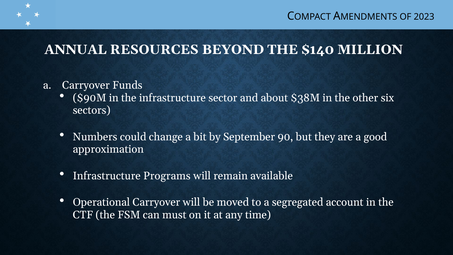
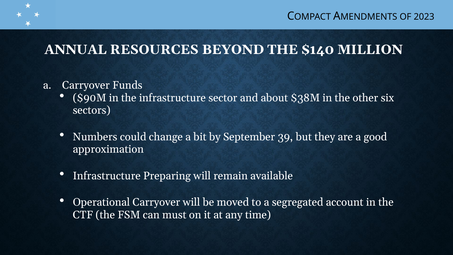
90: 90 -> 39
Programs: Programs -> Preparing
